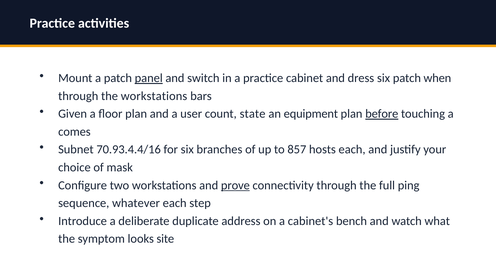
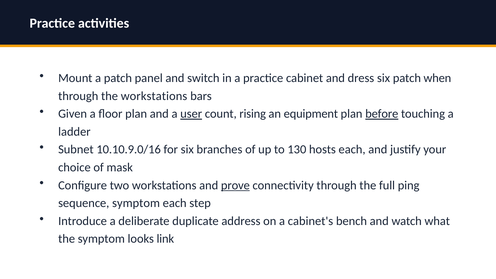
panel underline: present -> none
user underline: none -> present
state: state -> rising
comes: comes -> ladder
70.93.4.4/16: 70.93.4.4/16 -> 10.10.9.0/16
857: 857 -> 130
sequence whatever: whatever -> symptom
site: site -> link
